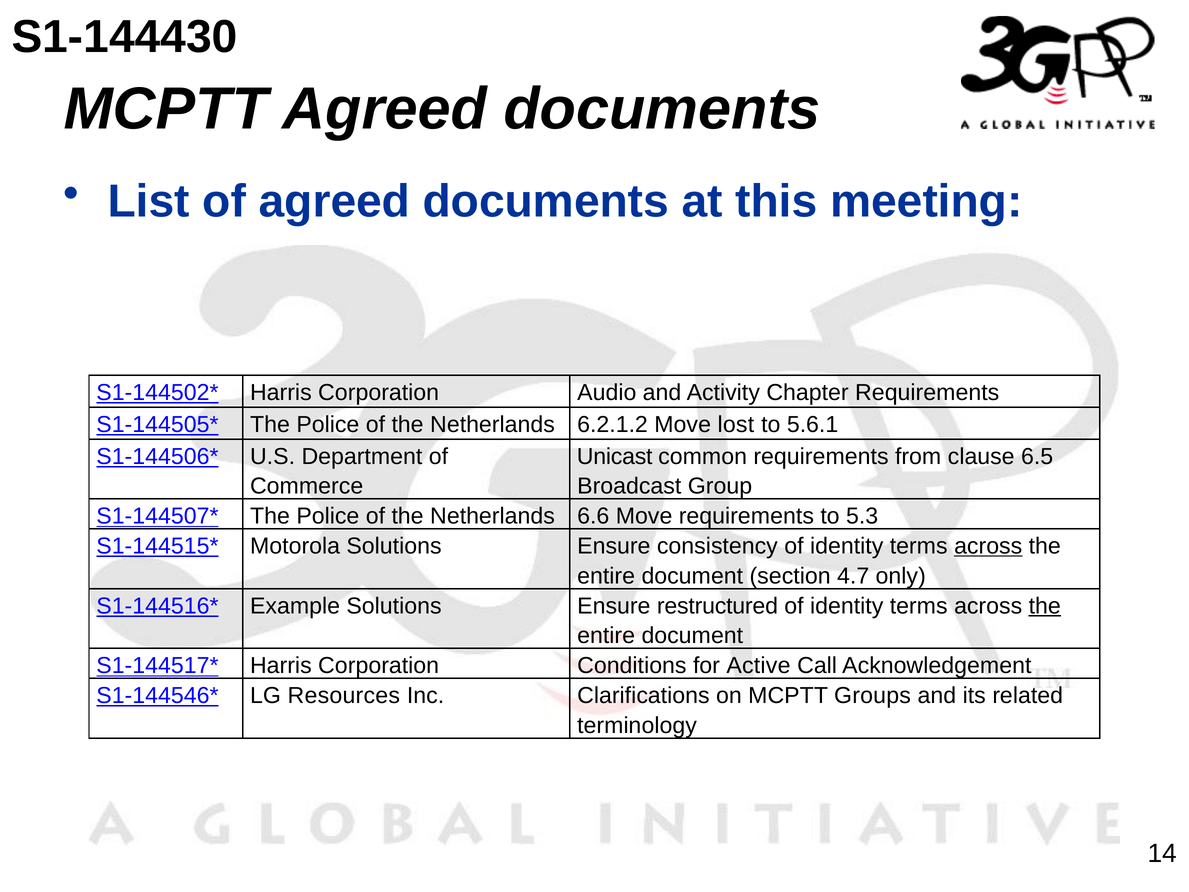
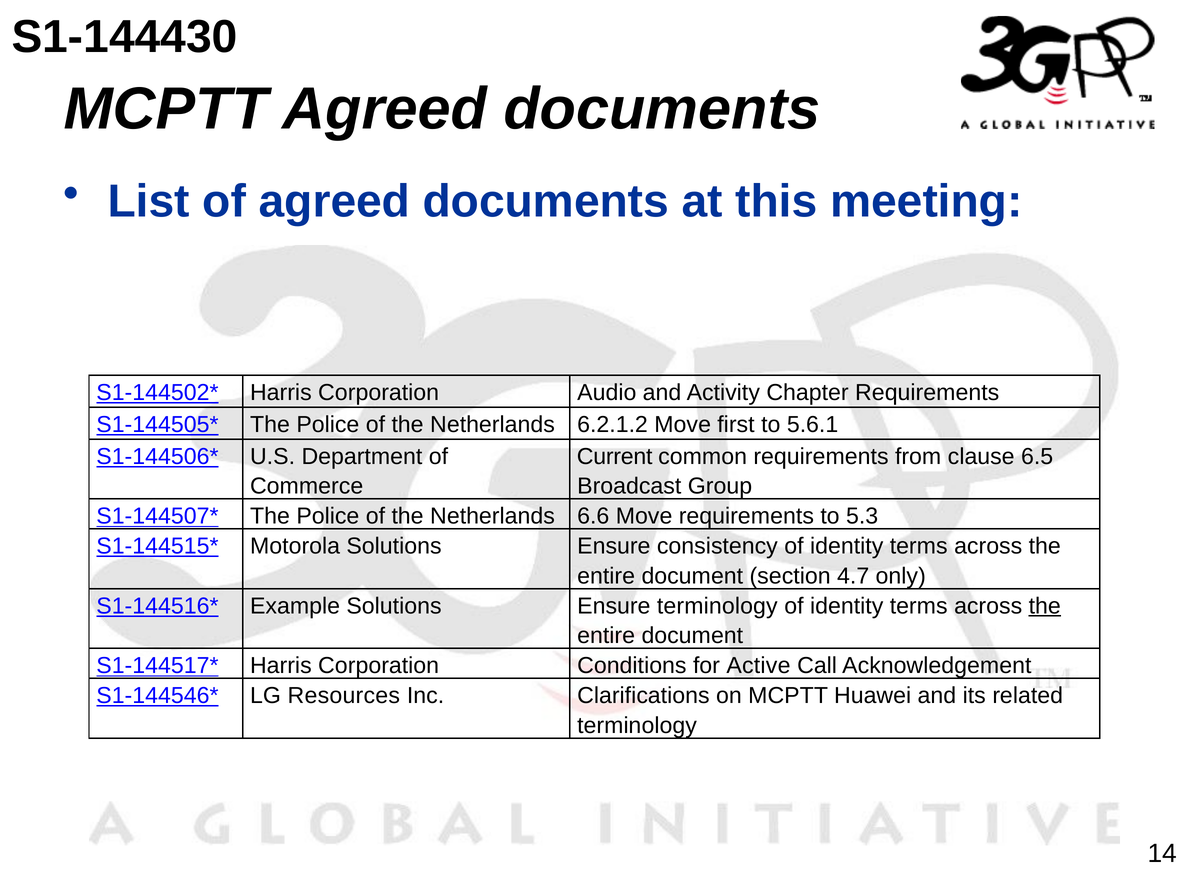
lost: lost -> first
Unicast: Unicast -> Current
across at (988, 546) underline: present -> none
Ensure restructured: restructured -> terminology
Groups: Groups -> Huawei
